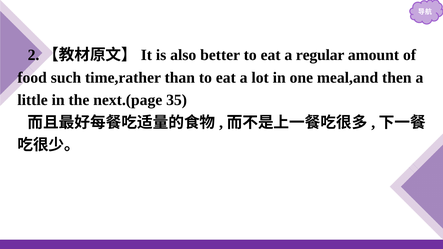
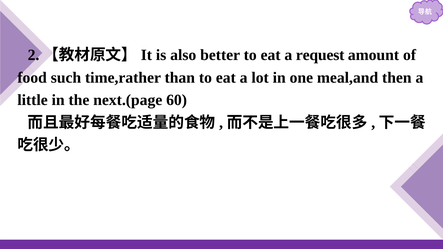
regular: regular -> request
35: 35 -> 60
